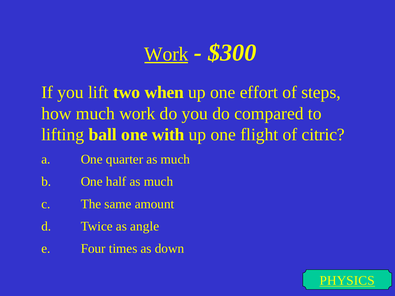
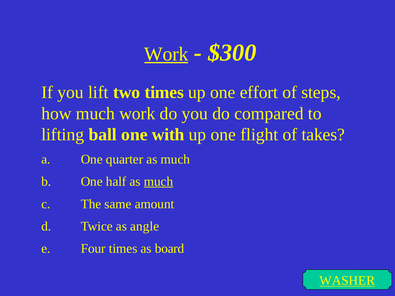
two when: when -> times
citric: citric -> takes
much at (159, 182) underline: none -> present
down: down -> board
PHYSICS: PHYSICS -> WASHER
